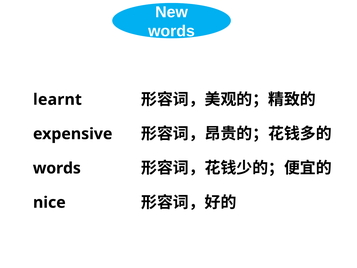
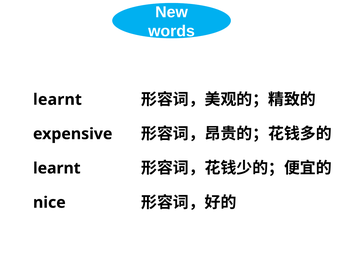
words at (57, 168): words -> learnt
